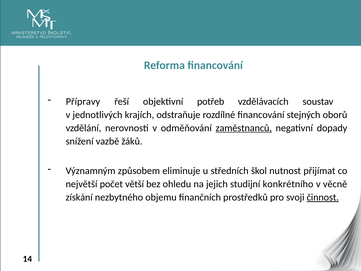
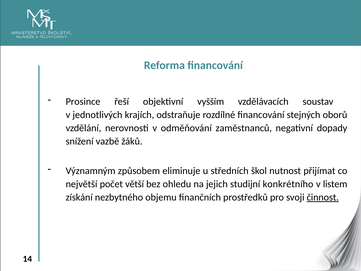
Přípravy: Přípravy -> Prosince
potřeb: potřeb -> vyšším
zaměstnanců underline: present -> none
věcně: věcně -> listem
